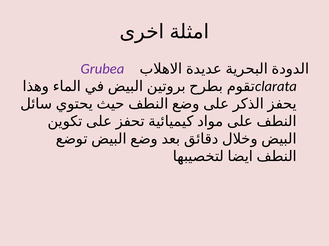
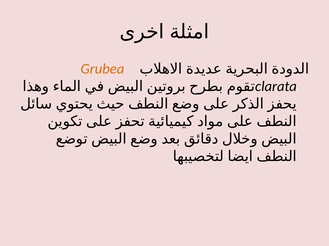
Grubea colour: purple -> orange
